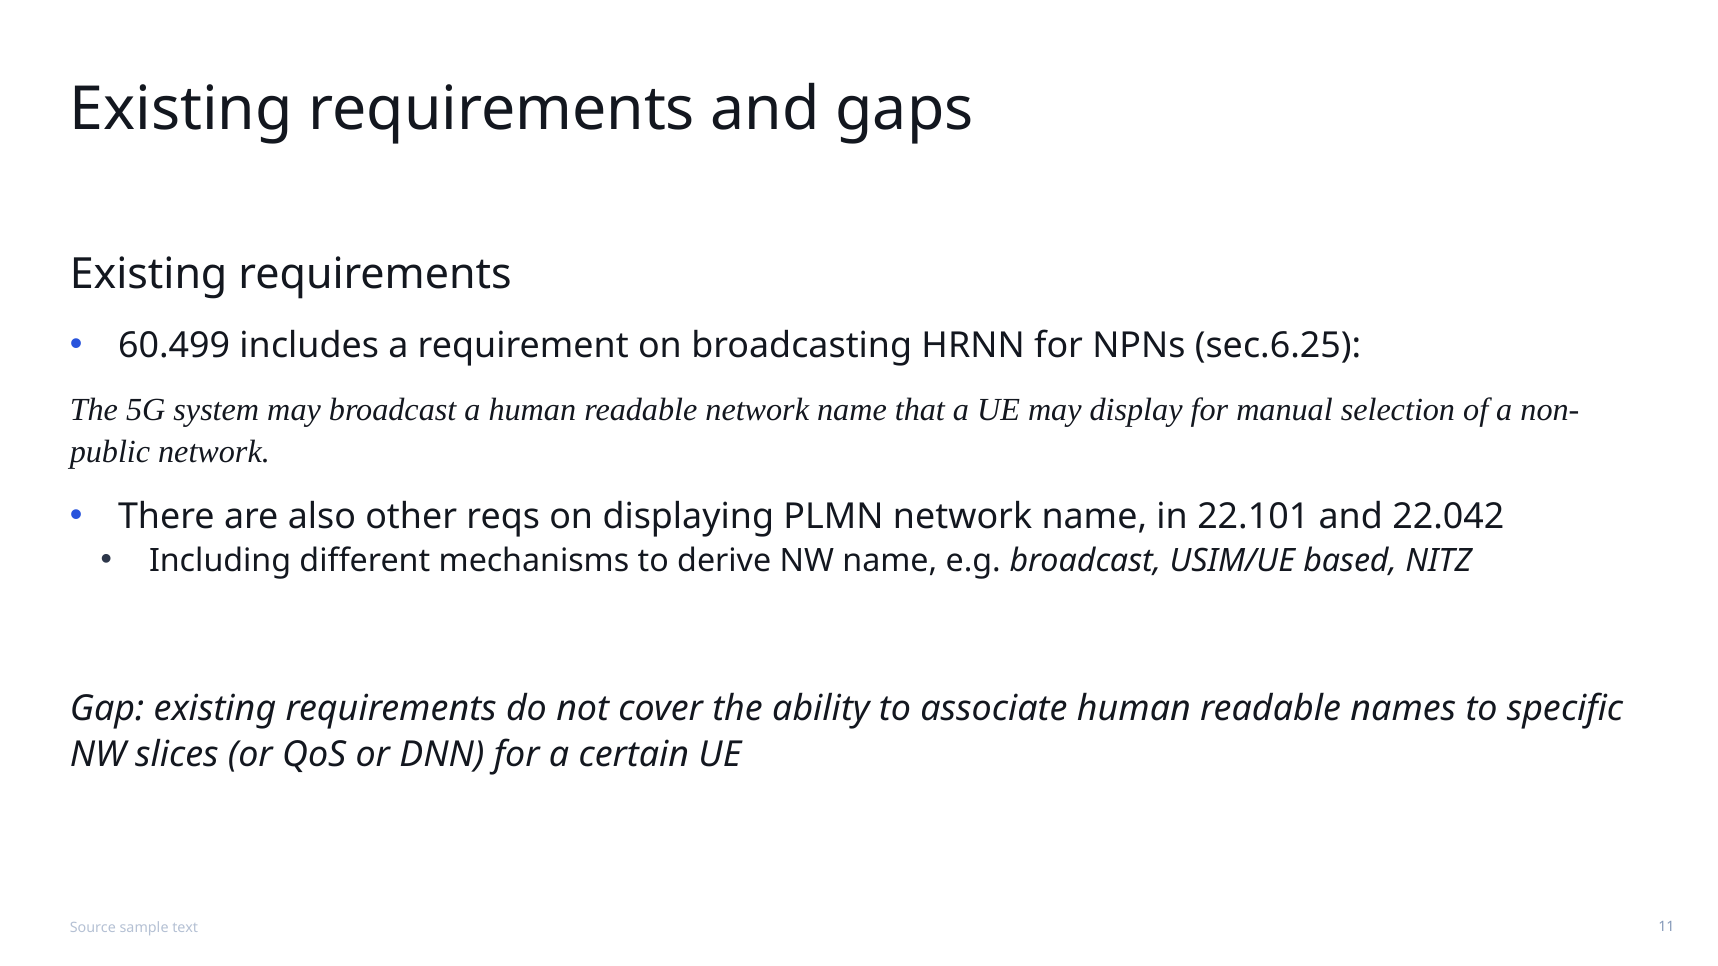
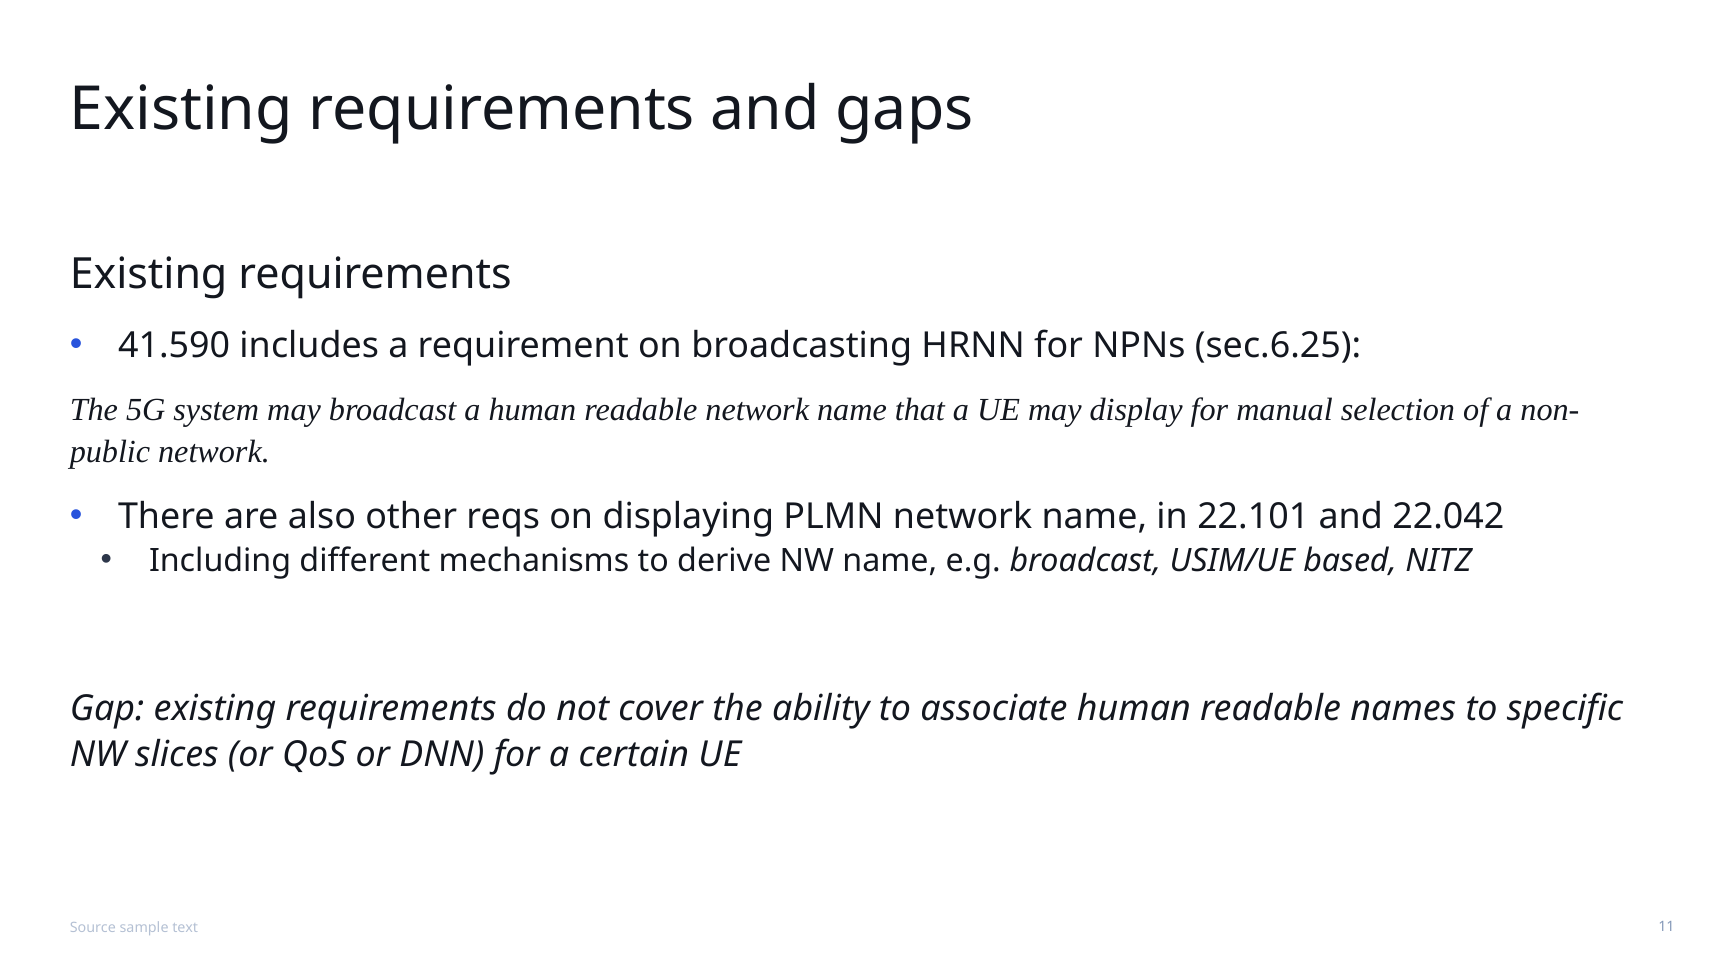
60.499: 60.499 -> 41.590
